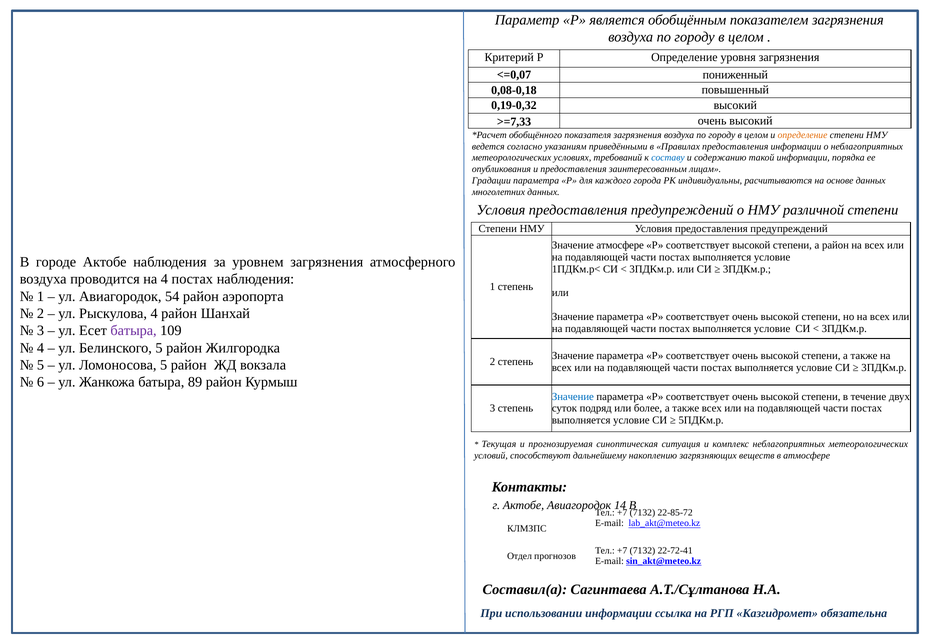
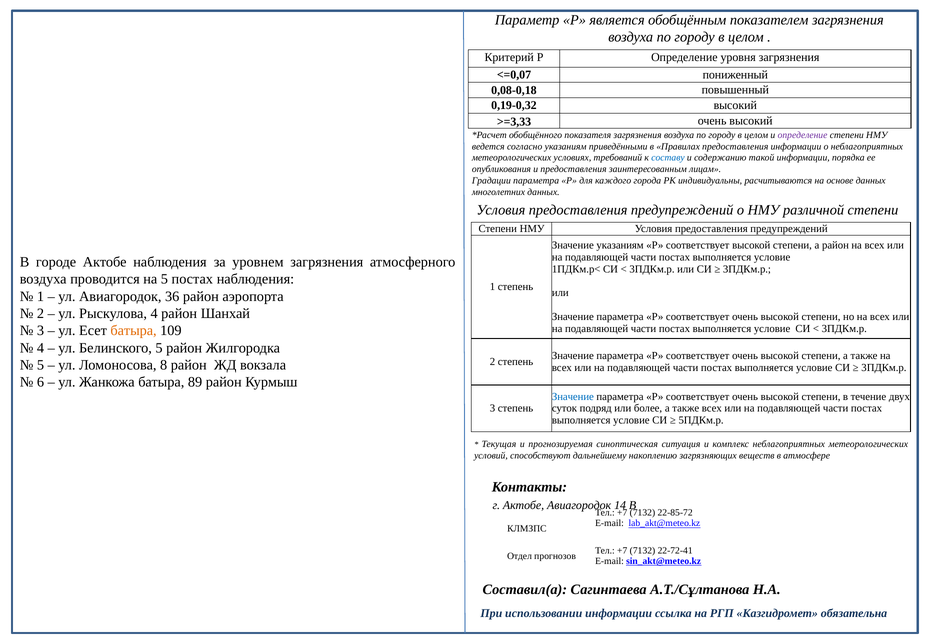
>=7,33: >=7,33 -> >=3,33
определение at (803, 135) colour: orange -> purple
Значение атмосфере: атмосфере -> указаниям
на 4: 4 -> 5
54: 54 -> 36
батыра at (134, 331) colour: purple -> orange
Ломоносова 5: 5 -> 8
